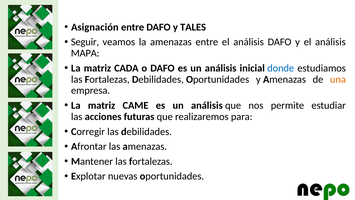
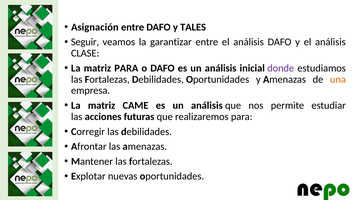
la amenazas: amenazas -> garantizar
MAPA: MAPA -> CLASE
matriz CADA: CADA -> PARA
donde colour: blue -> purple
